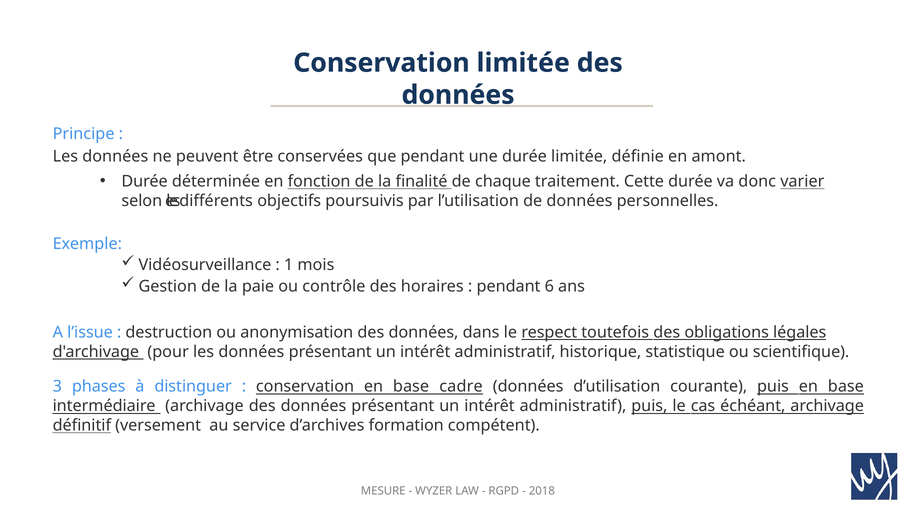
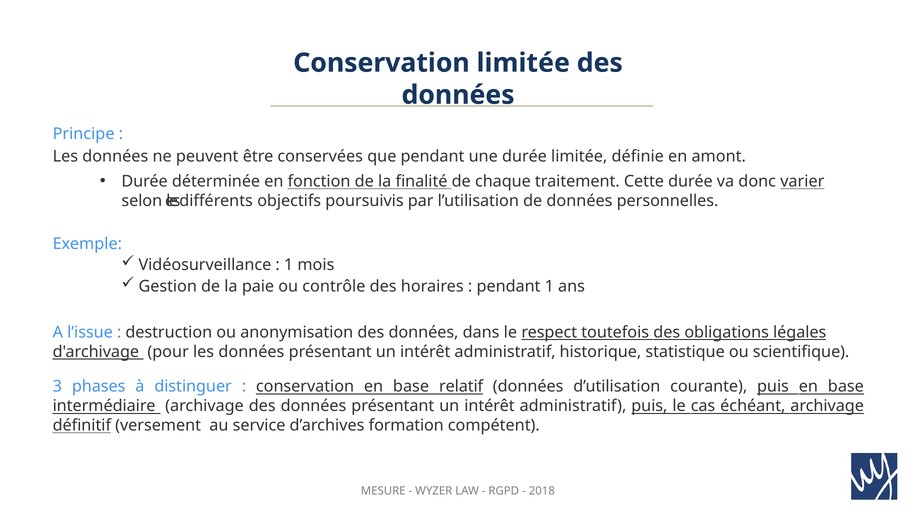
pendant 6: 6 -> 1
cadre: cadre -> relatif
